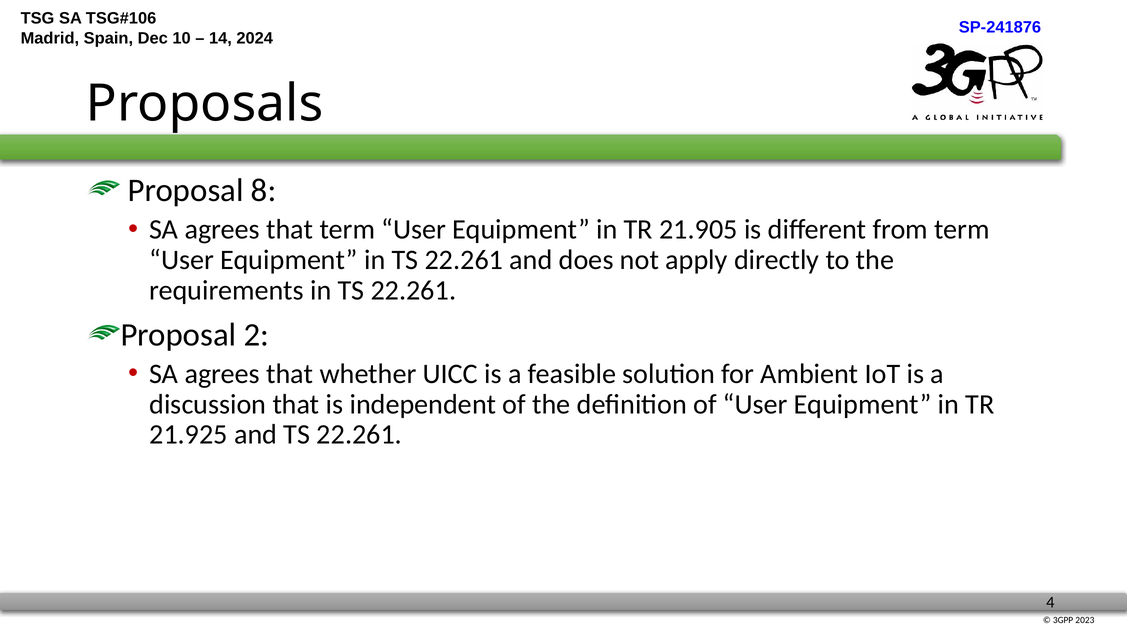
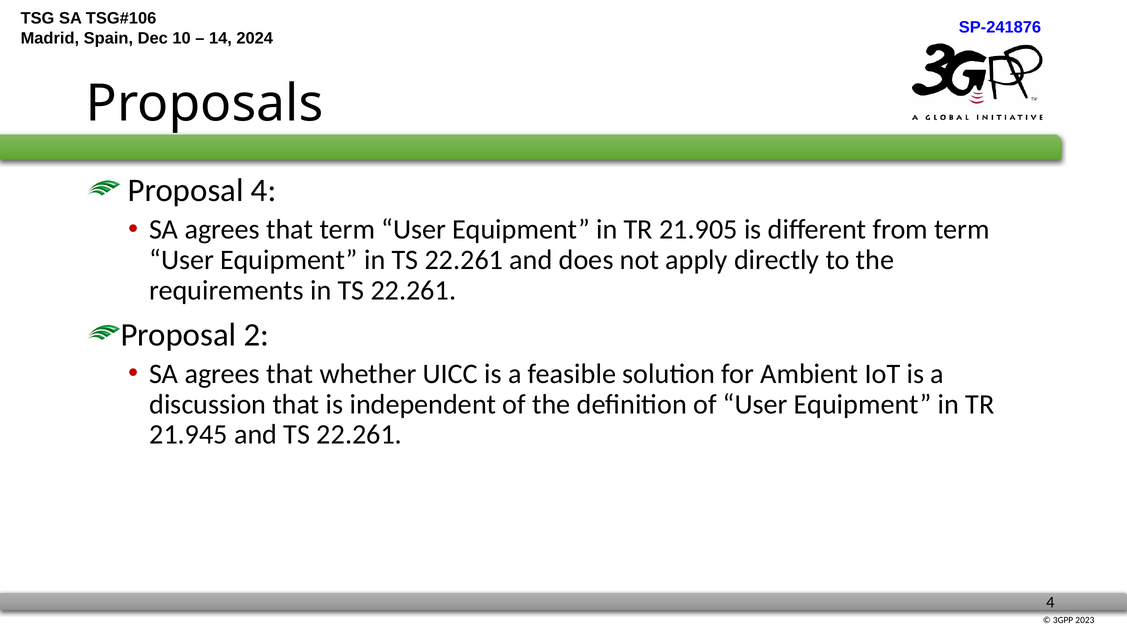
Proposal 8: 8 -> 4
21.925: 21.925 -> 21.945
